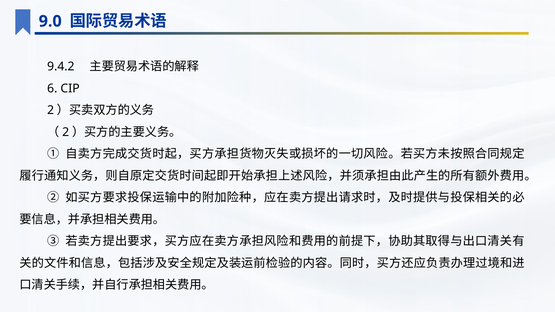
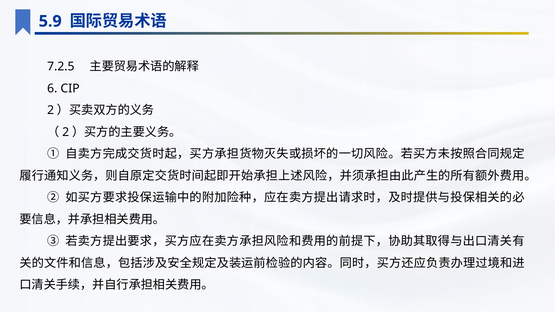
9.0: 9.0 -> 5.9
9.4.2: 9.4.2 -> 7.2.5
